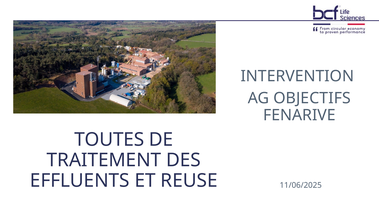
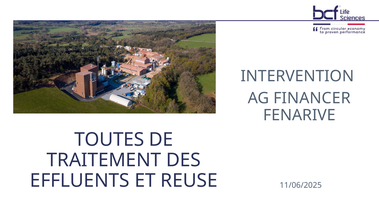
OBJECTIFS: OBJECTIFS -> FINANCER
